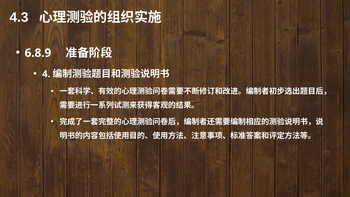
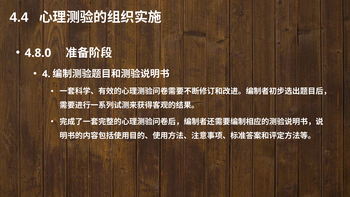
4.3: 4.3 -> 4.4
6.8.9: 6.8.9 -> 4.8.0
